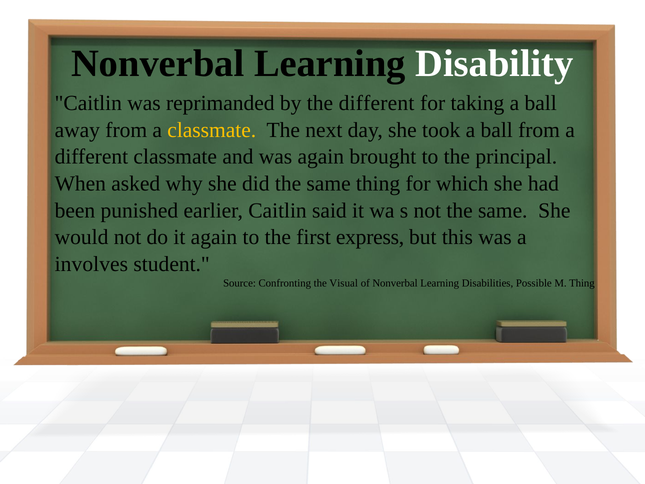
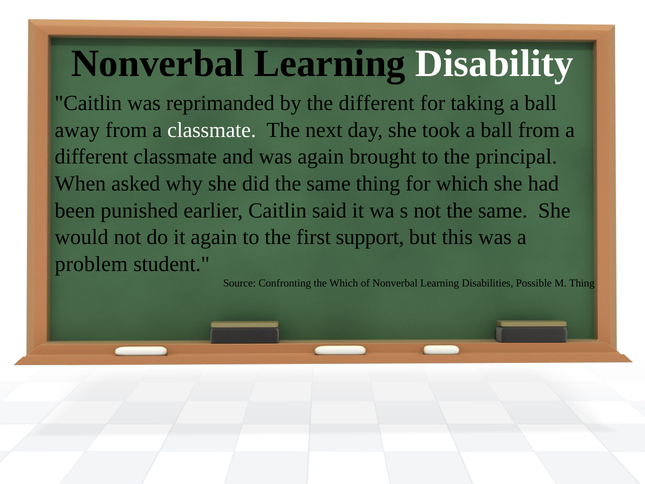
classmate at (212, 130) colour: yellow -> white
express: express -> support
involves: involves -> problem
the Visual: Visual -> Which
